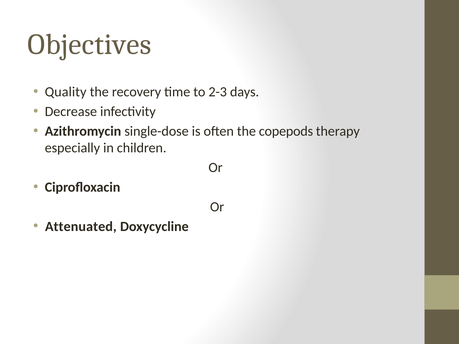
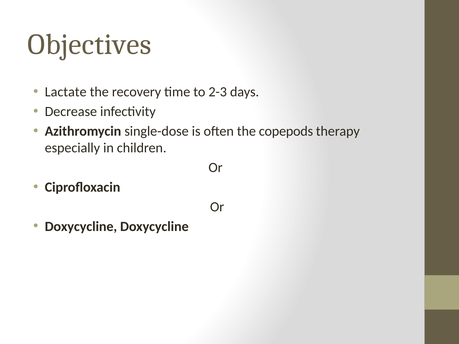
Quality: Quality -> Lactate
Attenuated at (81, 227): Attenuated -> Doxycycline
